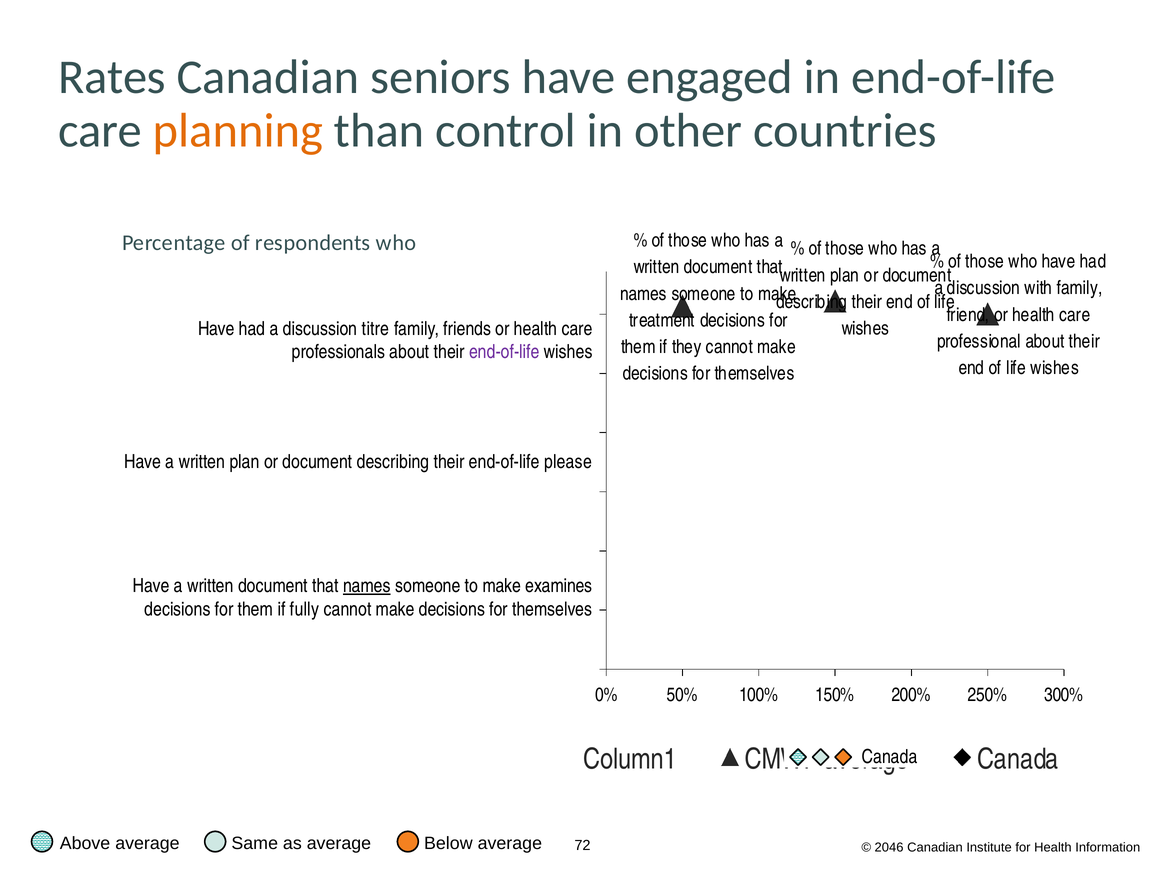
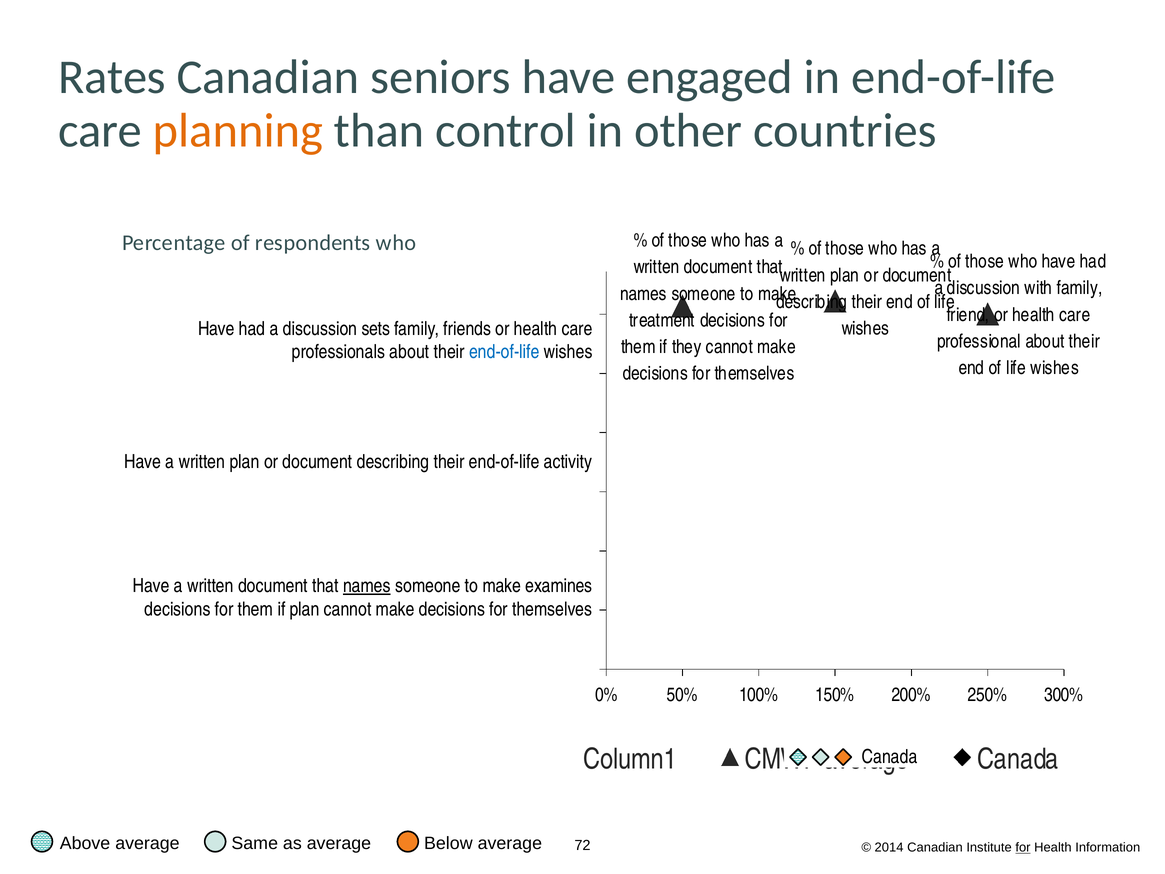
titre: titre -> sets
end-of-life at (504, 352) colour: purple -> blue
please: please -> activity
if fully: fully -> plan
2046: 2046 -> 2014
for at (1023, 847) underline: none -> present
